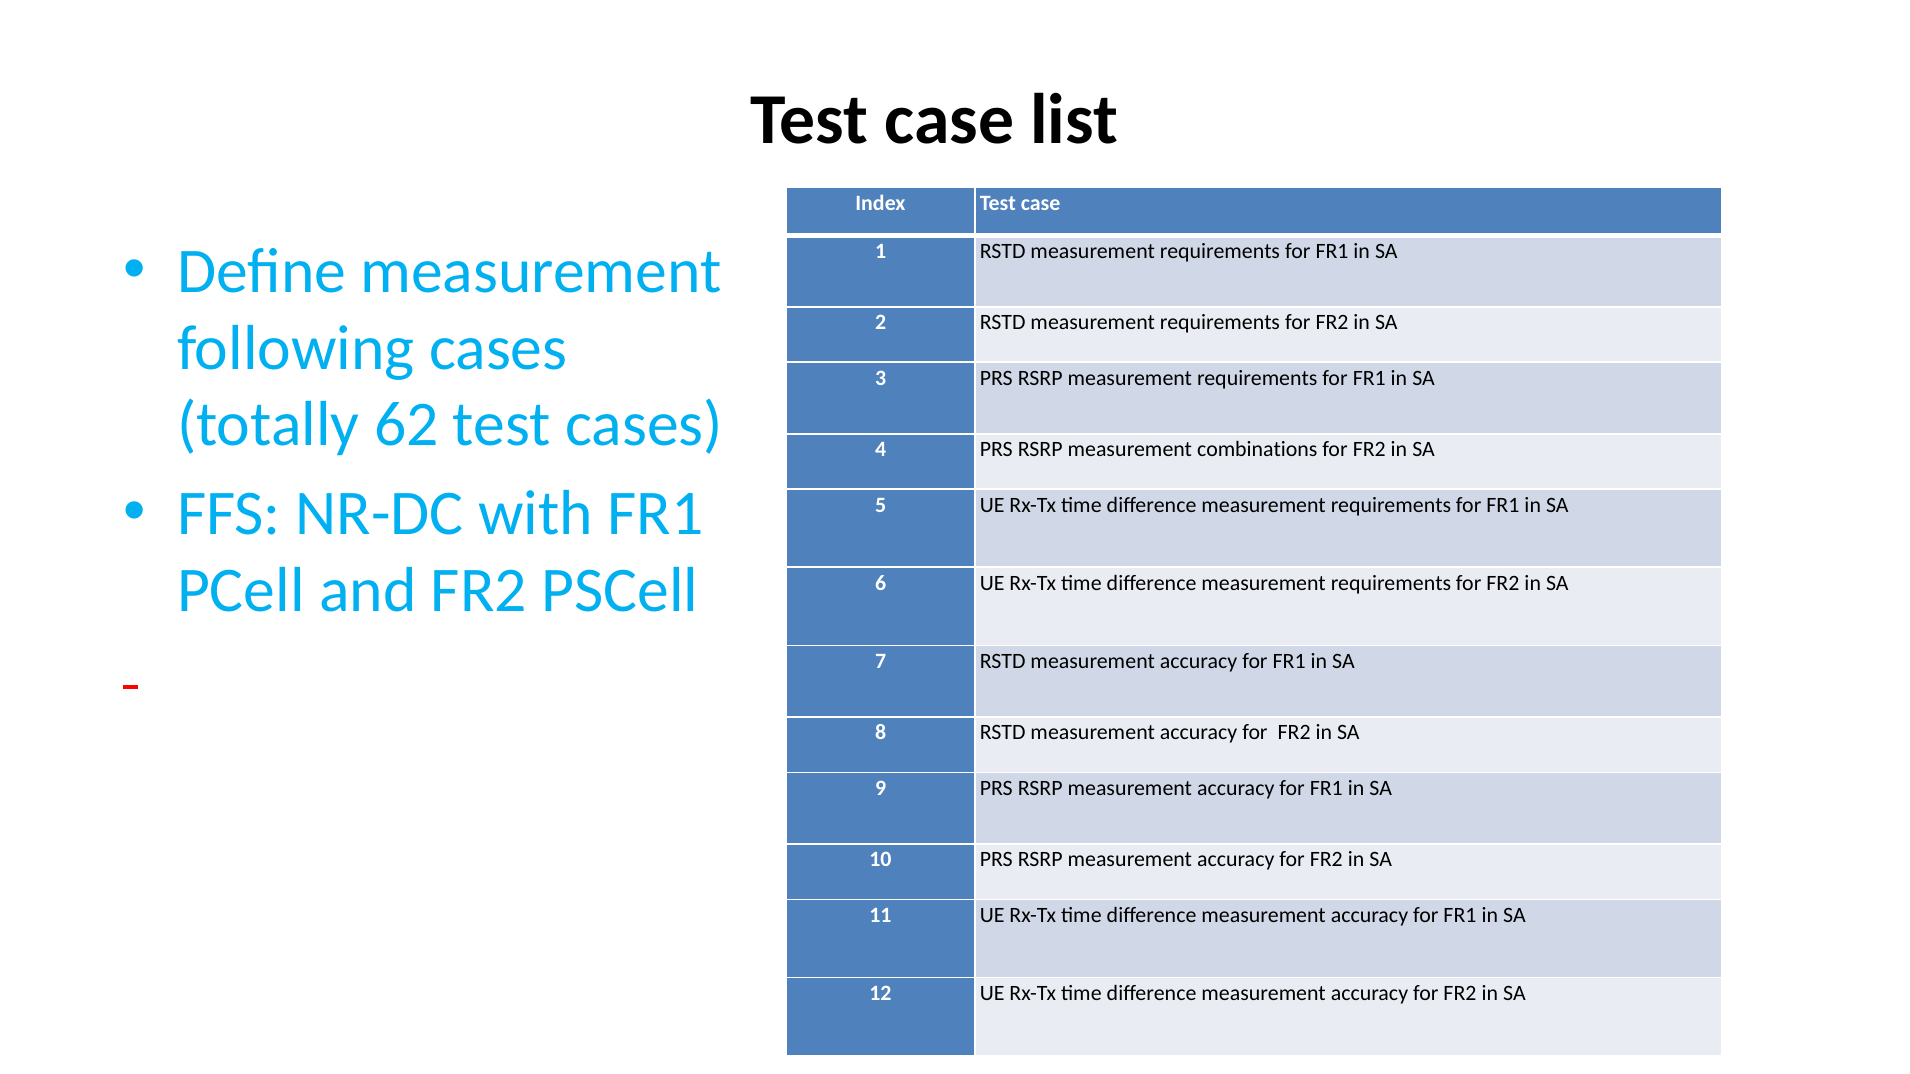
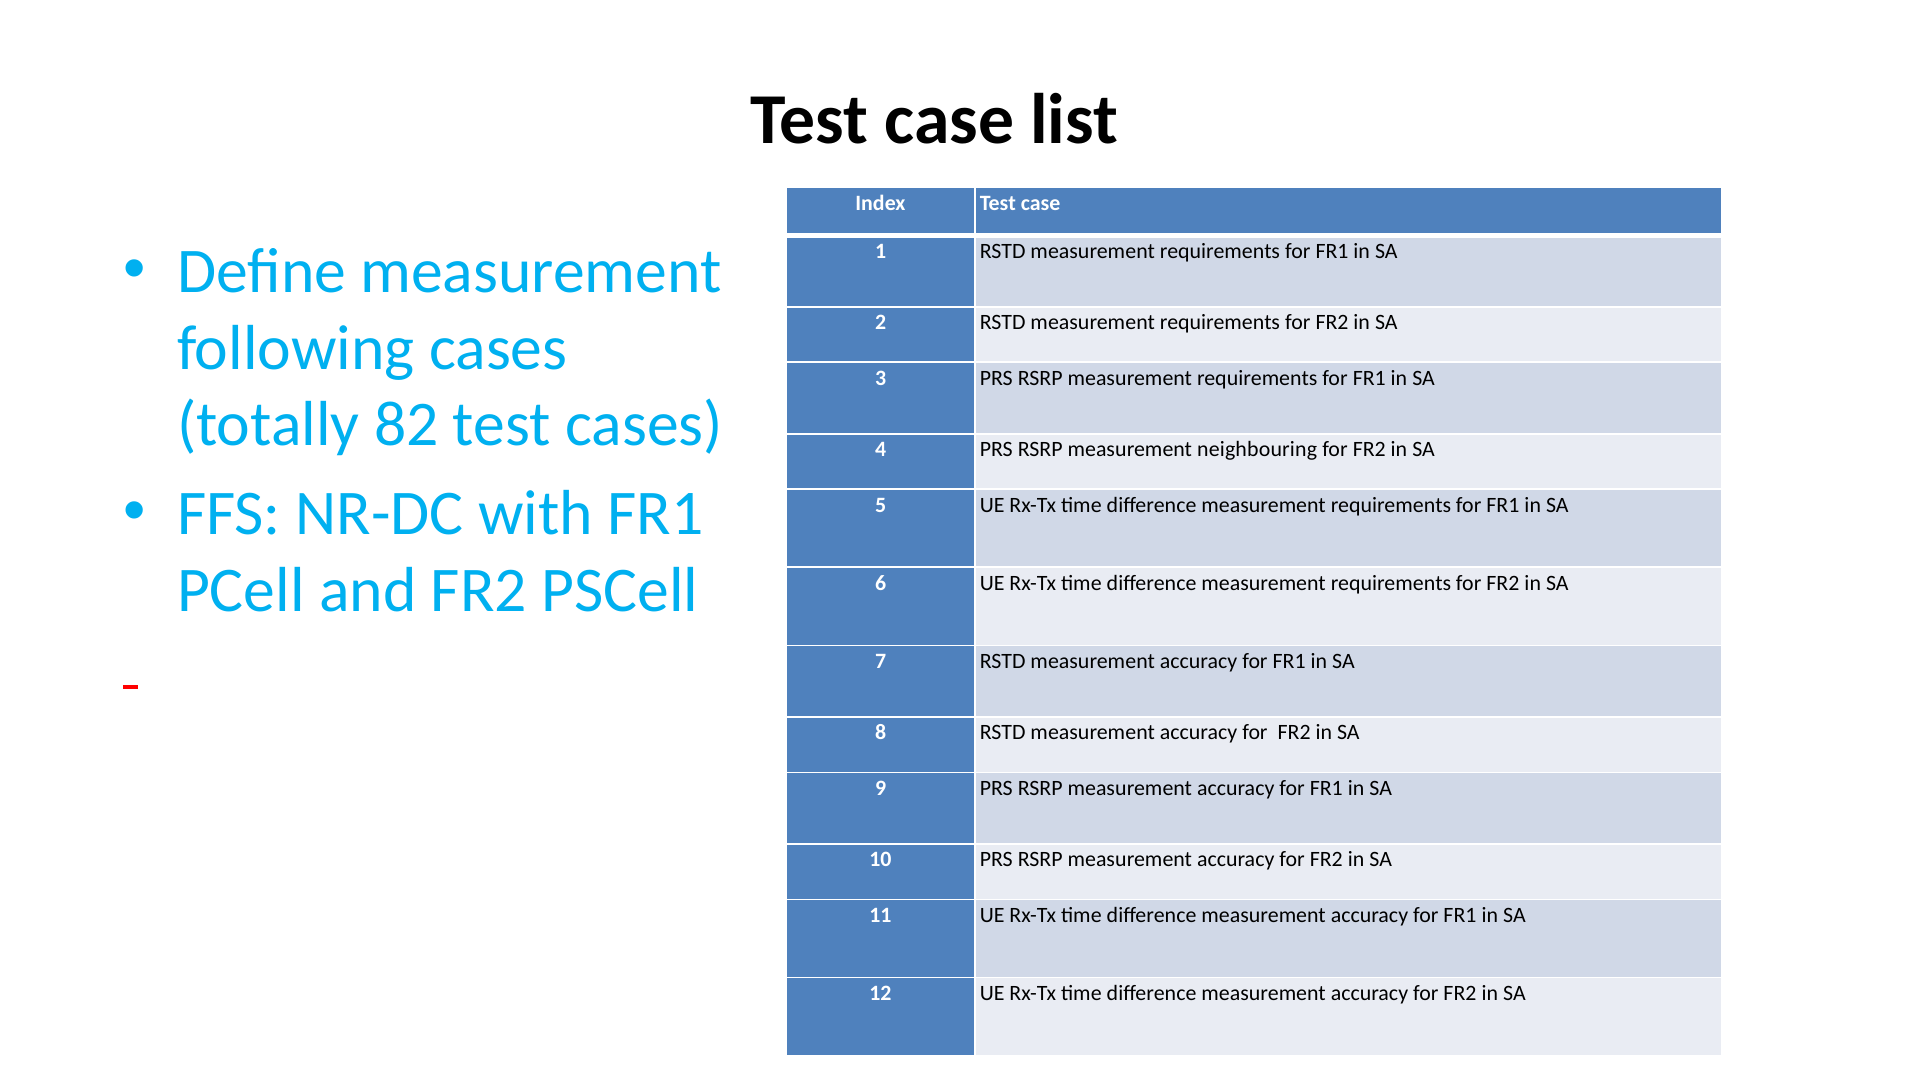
62: 62 -> 82
combinations: combinations -> neighbouring
